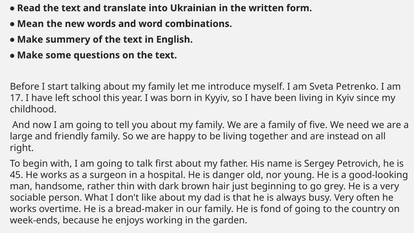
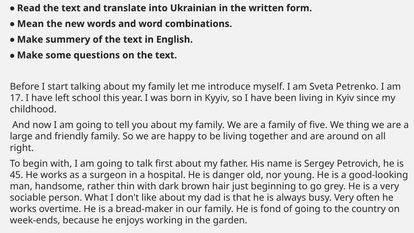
need: need -> thing
instead: instead -> around
